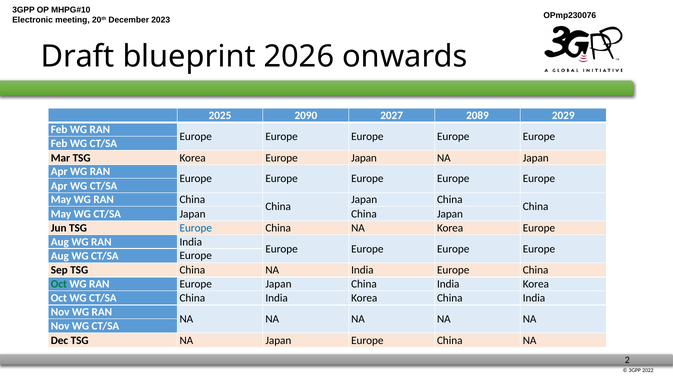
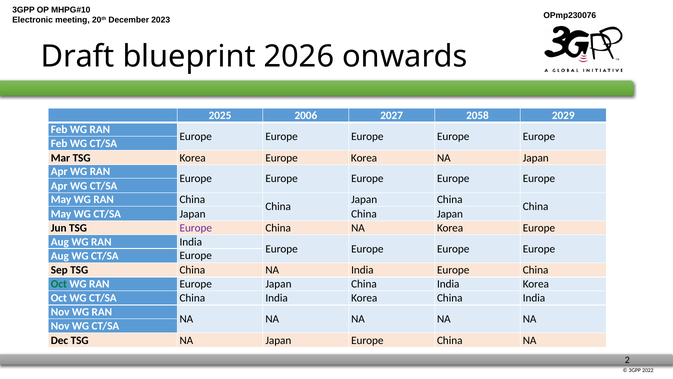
2090: 2090 -> 2006
2089: 2089 -> 2058
Korea Europe Japan: Japan -> Korea
Europe at (196, 228) colour: blue -> purple
